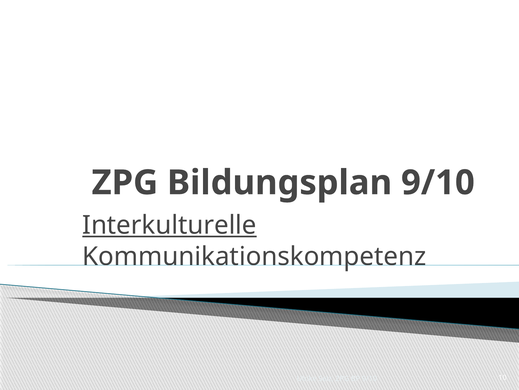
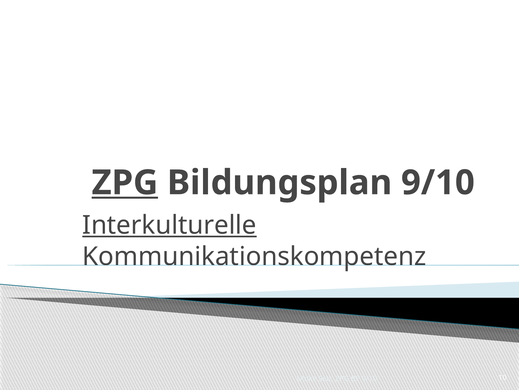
ZPG at (125, 182) underline: none -> present
